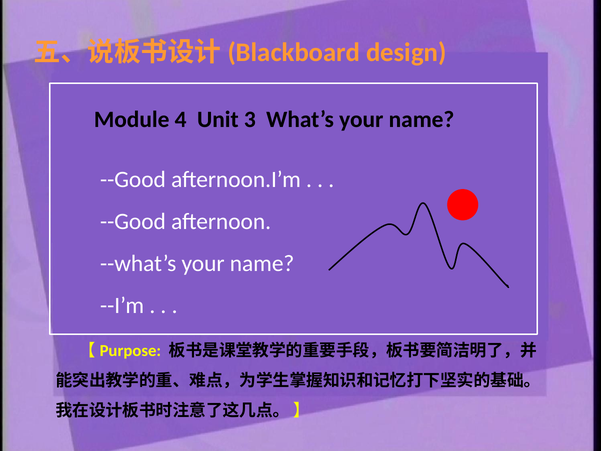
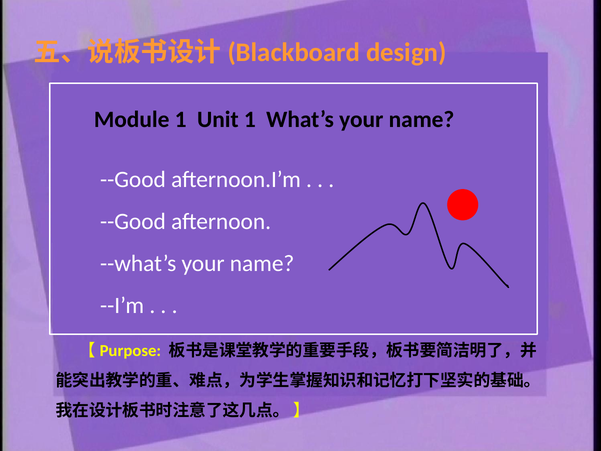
Module 4: 4 -> 1
Unit 3: 3 -> 1
